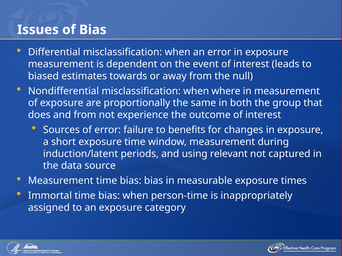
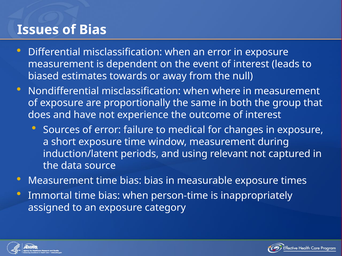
and from: from -> have
benefits: benefits -> medical
